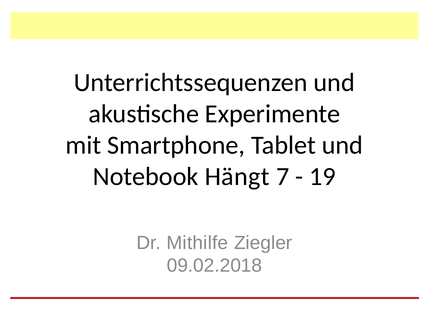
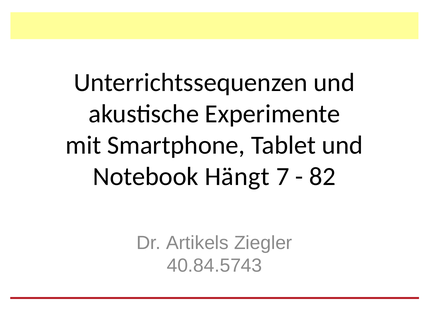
19: 19 -> 82
Mithilfe: Mithilfe -> Artikels
09.02.2018: 09.02.2018 -> 40.84.5743
